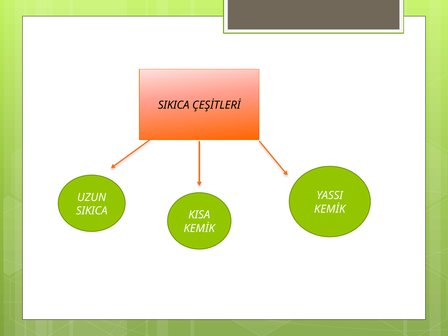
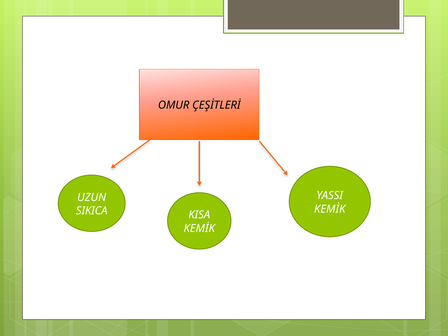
SIKICA at (174, 105): SIKICA -> OMUR
